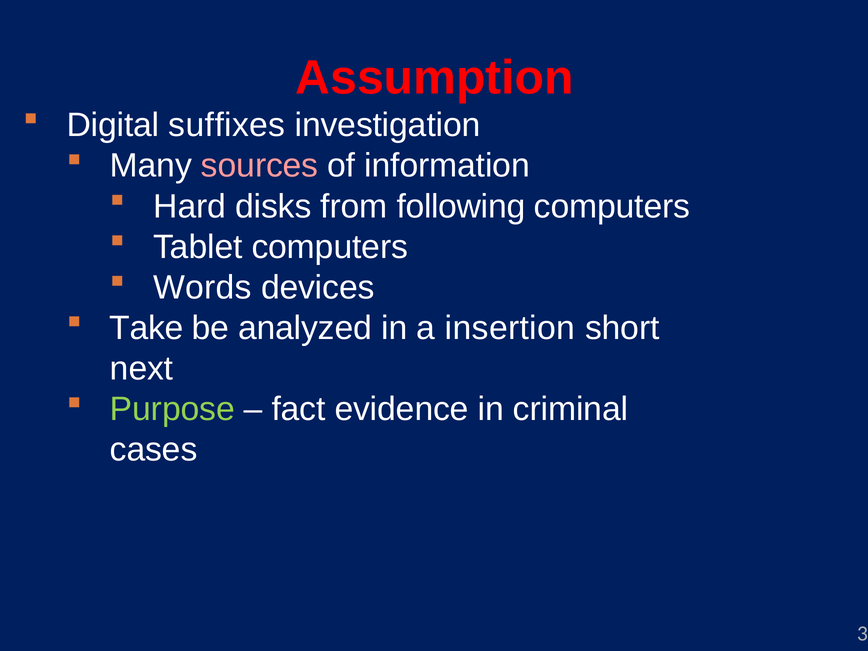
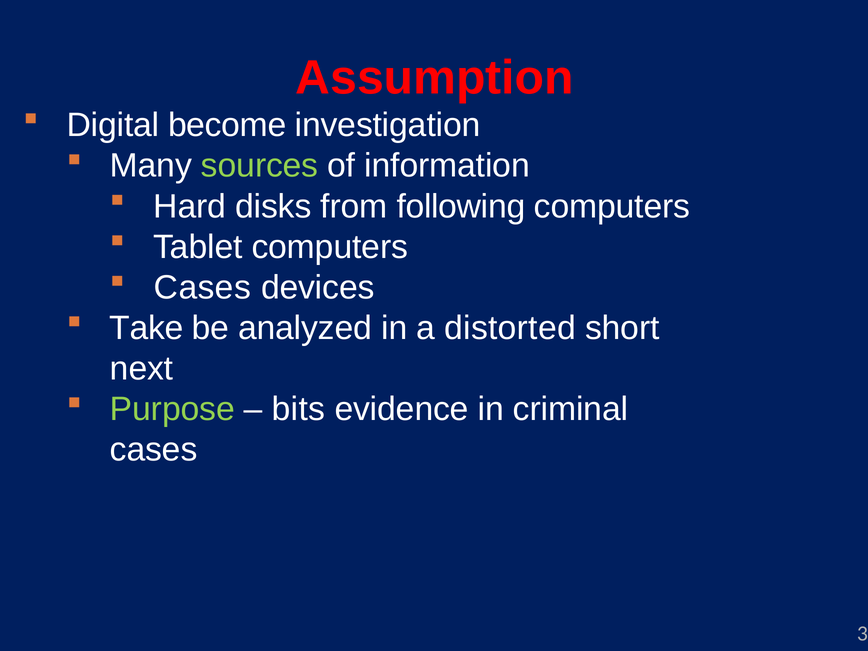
suffixes: suffixes -> become
sources colour: pink -> light green
Words at (203, 287): Words -> Cases
insertion: insertion -> distorted
fact: fact -> bits
